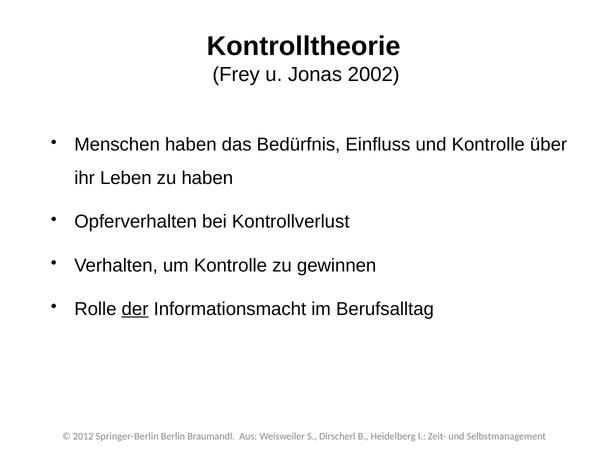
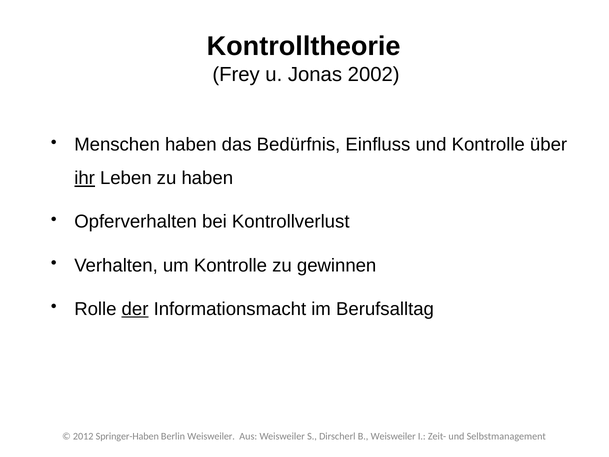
ihr underline: none -> present
Springer-Berlin: Springer-Berlin -> Springer-Haben
Berlin Braumandl: Braumandl -> Weisweiler
B Heidelberg: Heidelberg -> Weisweiler
